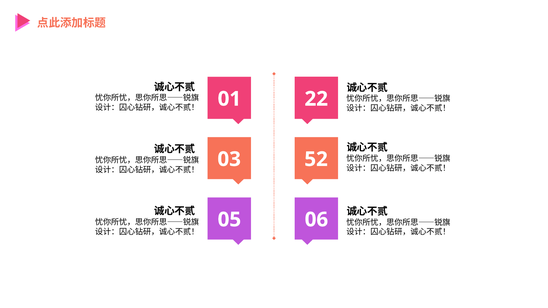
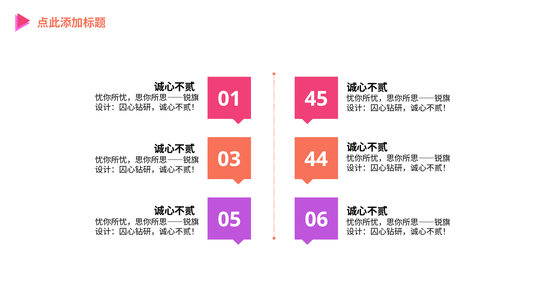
22: 22 -> 45
52: 52 -> 44
